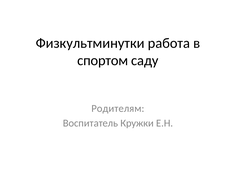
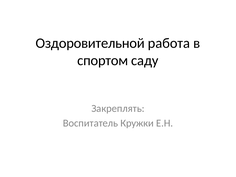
Физкультминутки: Физкультминутки -> Оздоровительной
Родителям: Родителям -> Закреплять
